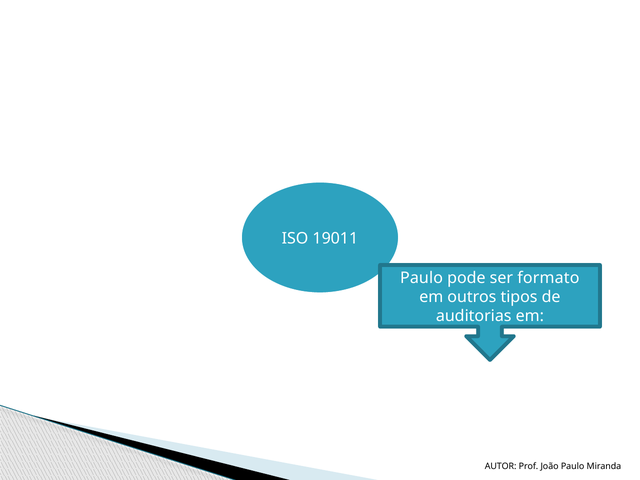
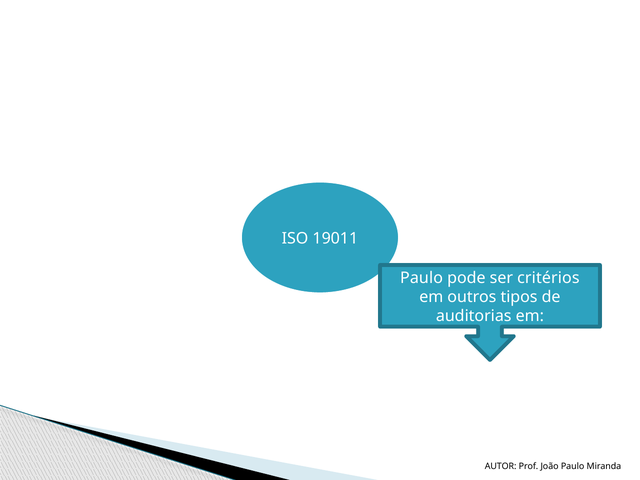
formato: formato -> critérios
